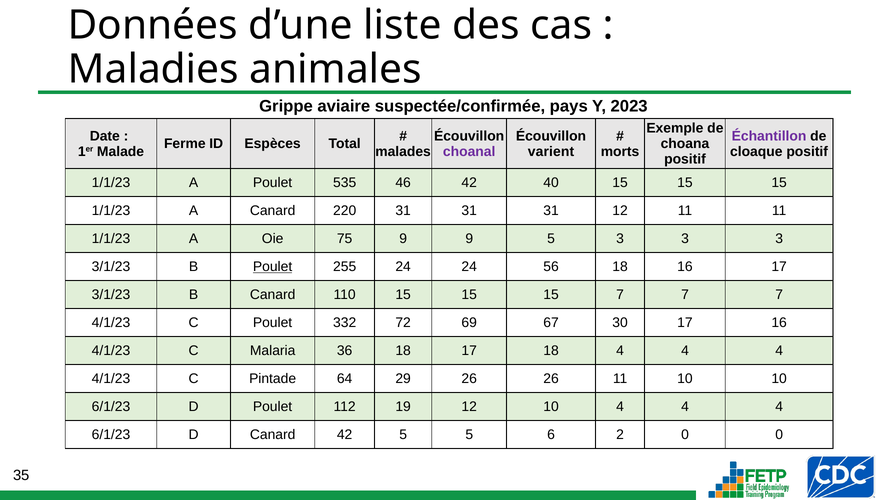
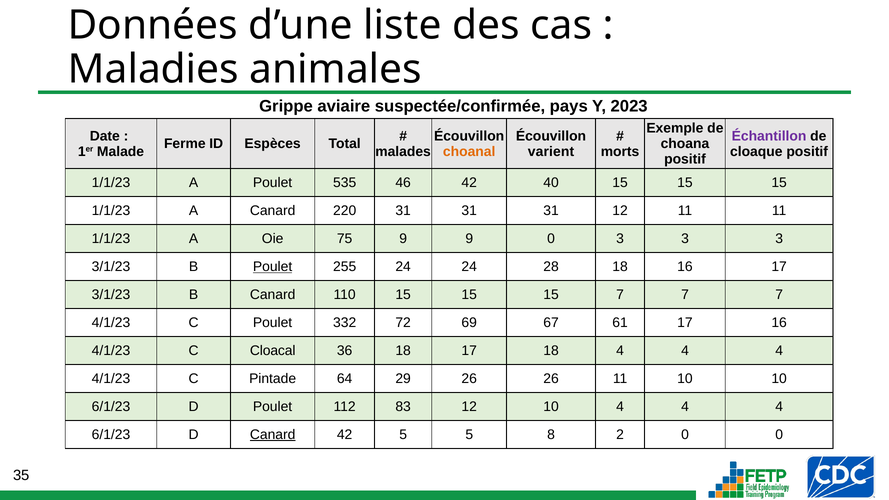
choanal colour: purple -> orange
9 5: 5 -> 0
56: 56 -> 28
30: 30 -> 61
Malaria: Malaria -> Cloacal
19: 19 -> 83
Canard at (273, 435) underline: none -> present
6: 6 -> 8
